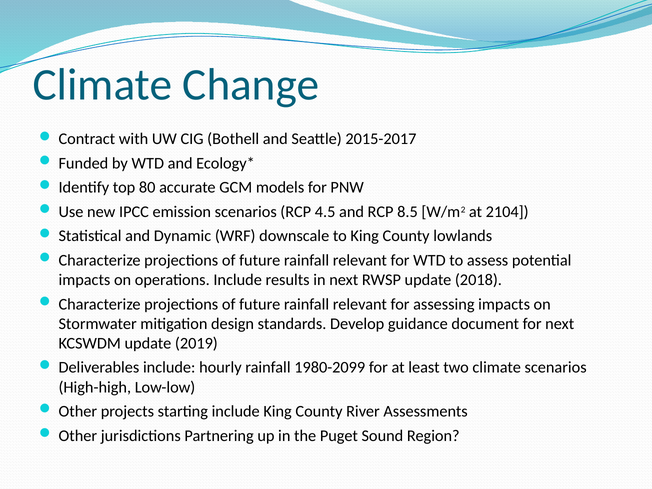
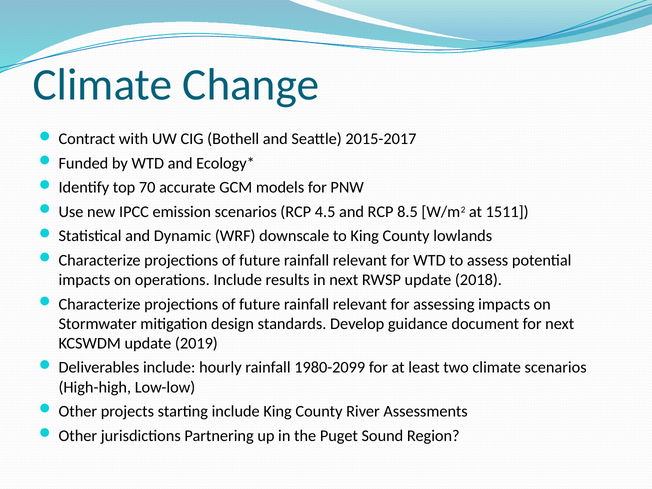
80: 80 -> 70
2104: 2104 -> 1511
